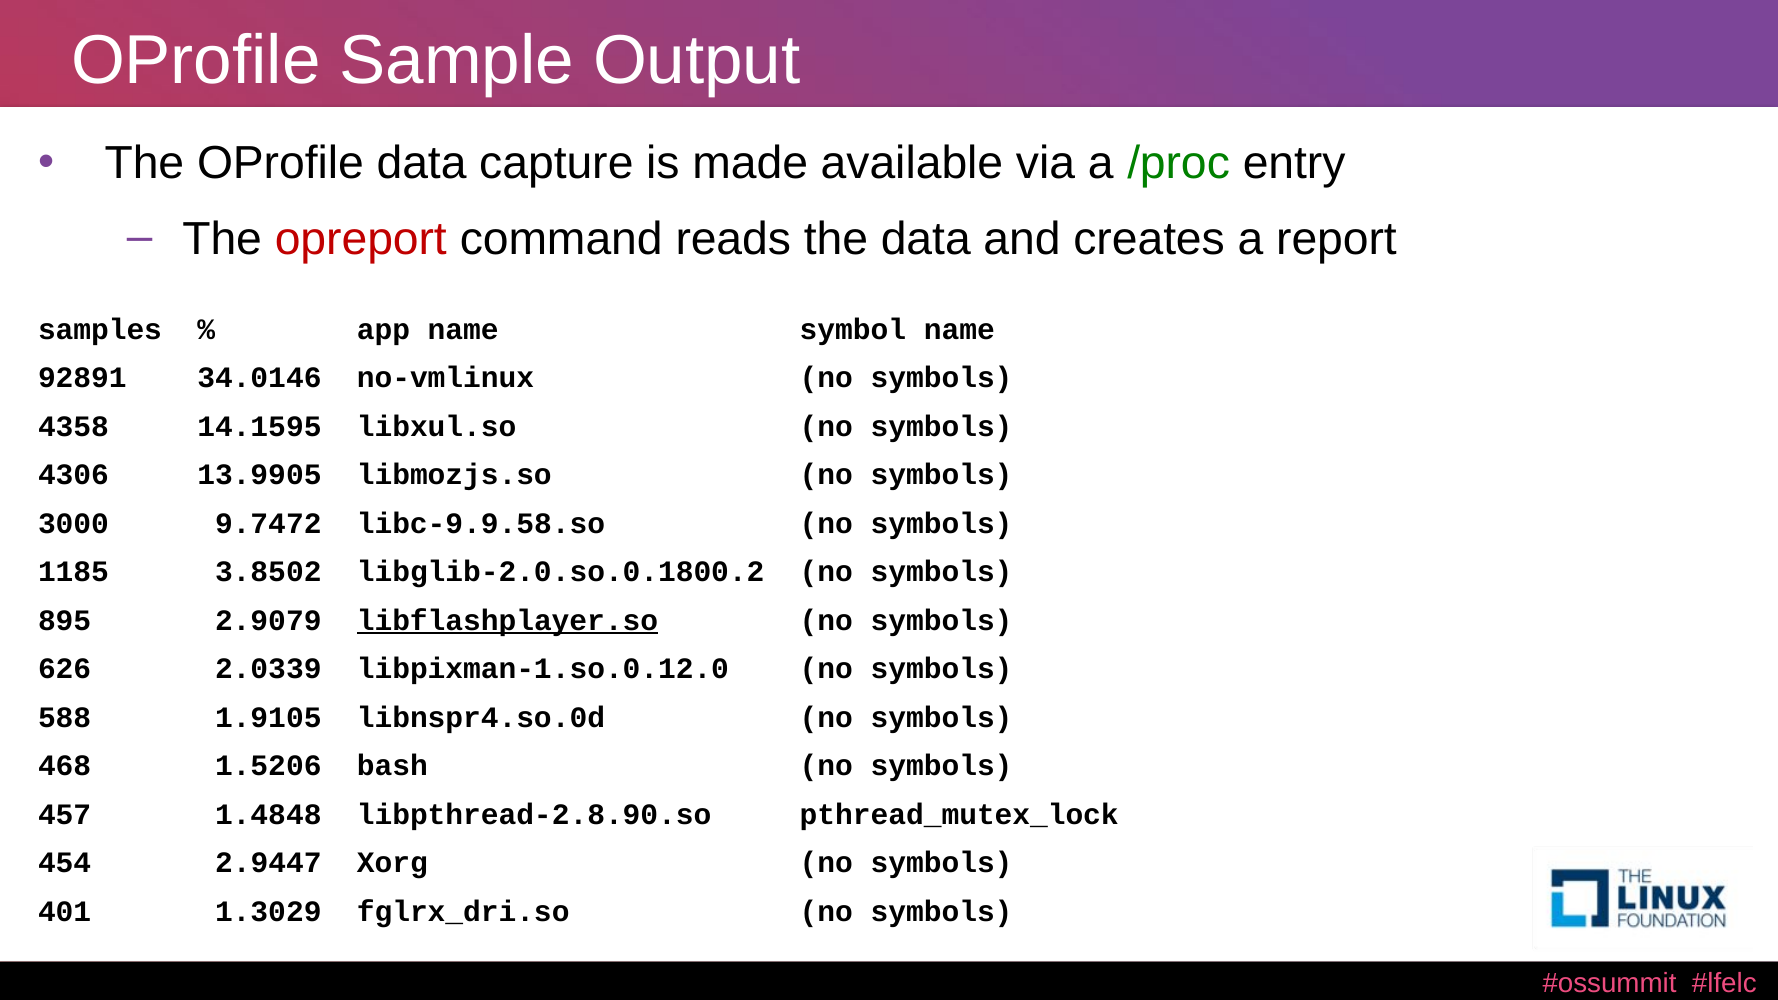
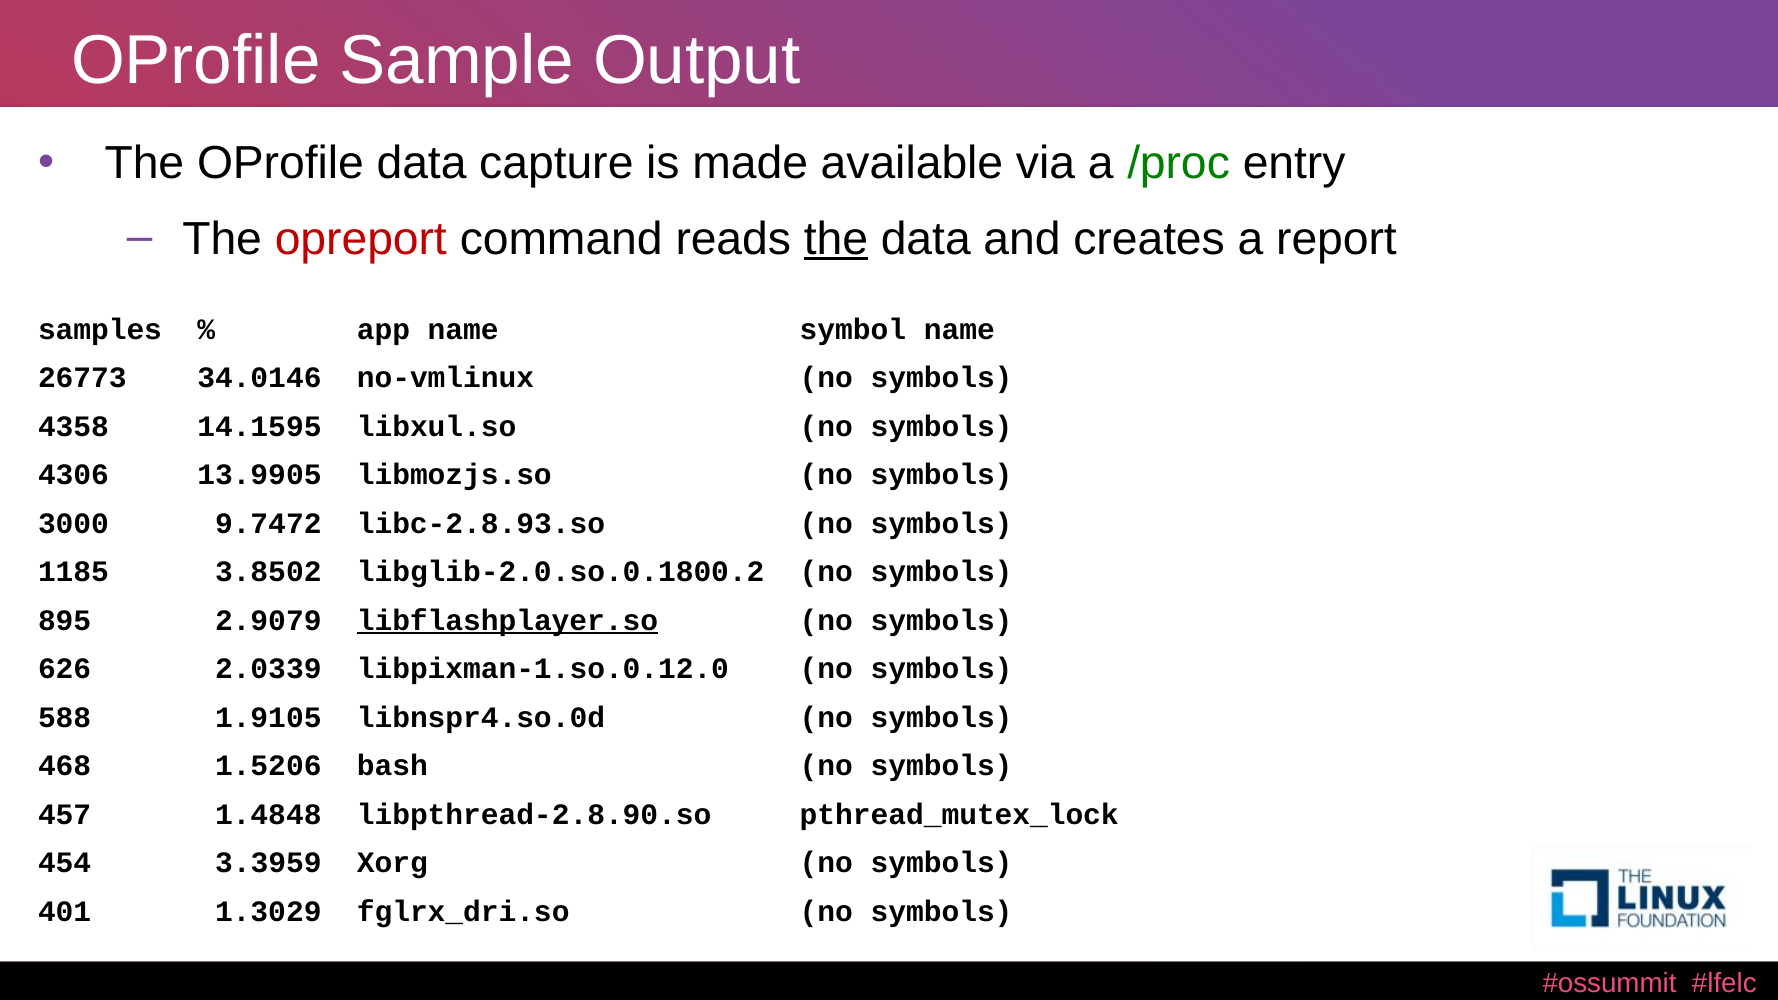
the at (836, 239) underline: none -> present
92891: 92891 -> 26773
libc-9.9.58.so: libc-9.9.58.so -> libc-2.8.93.so
2.9447: 2.9447 -> 3.3959
